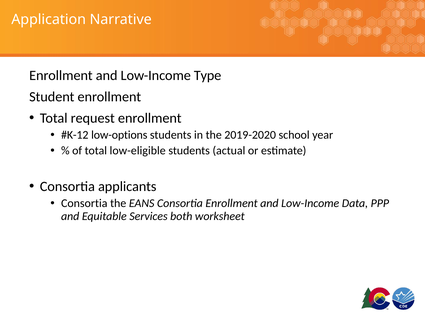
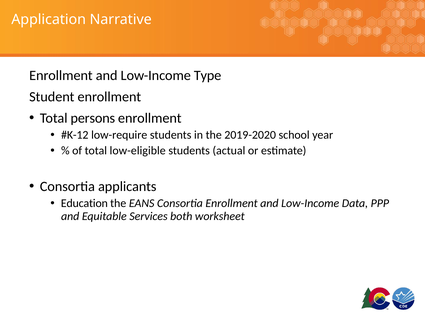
request: request -> persons
low-options: low-options -> low-require
Consortia at (84, 203): Consortia -> Education
